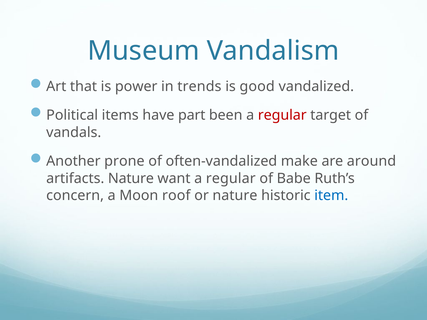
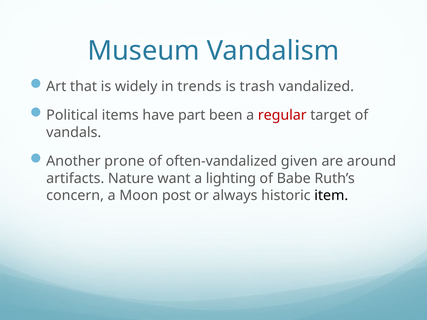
power: power -> widely
good: good -> trash
make: make -> given
want a regular: regular -> lighting
roof: roof -> post
or nature: nature -> always
item colour: blue -> black
